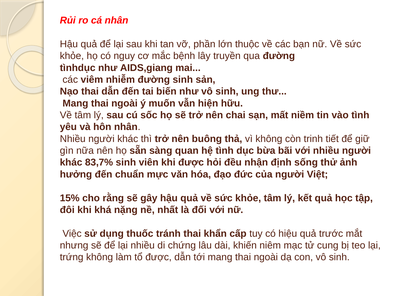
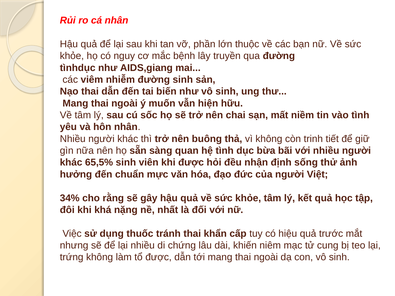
83,7%: 83,7% -> 65,5%
15%: 15% -> 34%
